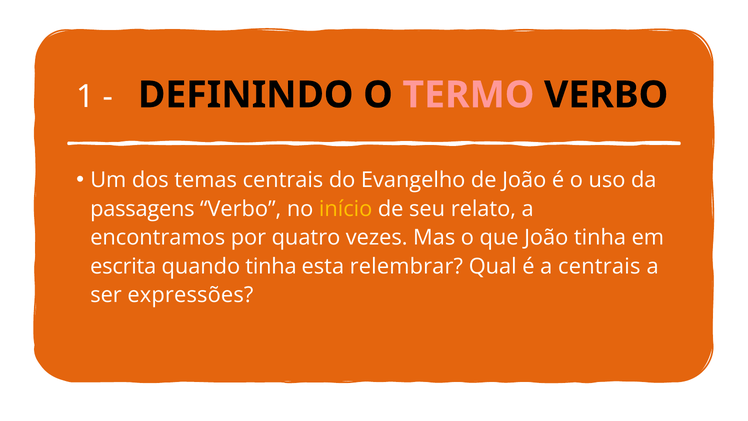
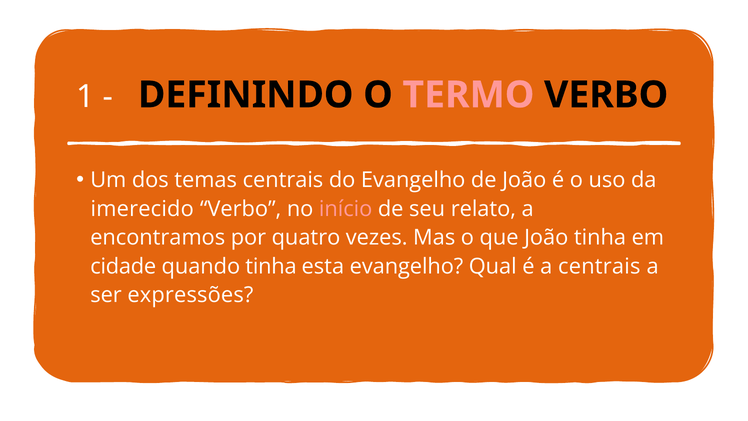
passagens: passagens -> imerecido
início colour: yellow -> pink
escrita: escrita -> cidade
esta relembrar: relembrar -> evangelho
